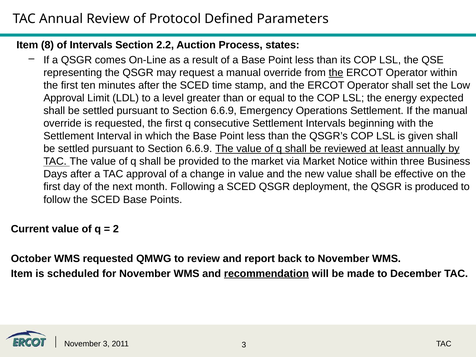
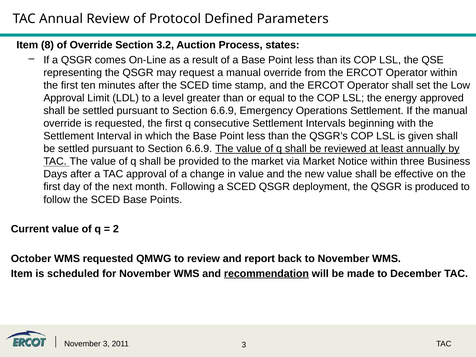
of Intervals: Intervals -> Override
2.2: 2.2 -> 3.2
the at (336, 73) underline: present -> none
expected: expected -> approved
